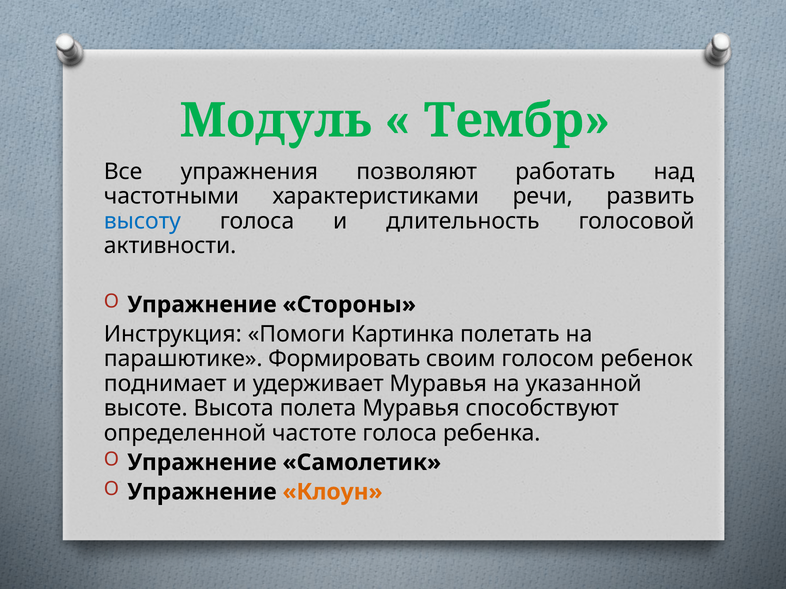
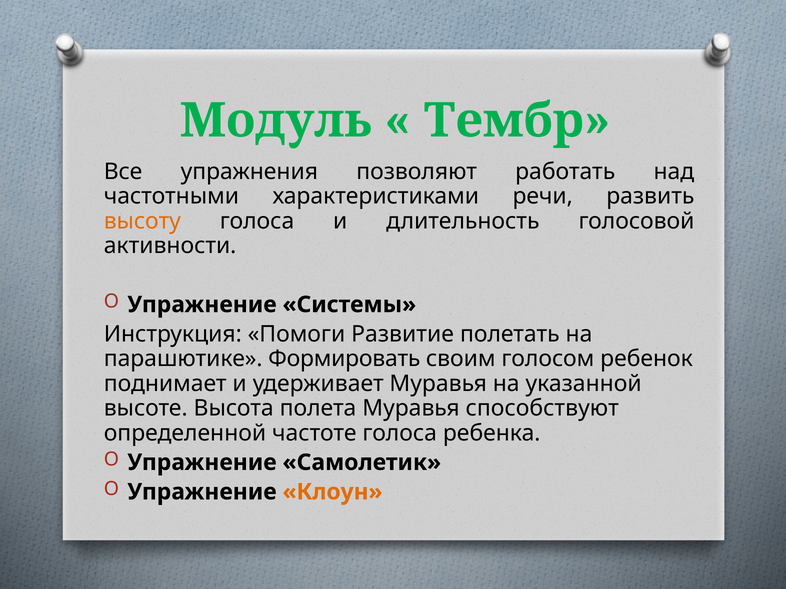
высоту colour: blue -> orange
Стороны: Стороны -> Системы
Картинка: Картинка -> Развитие
